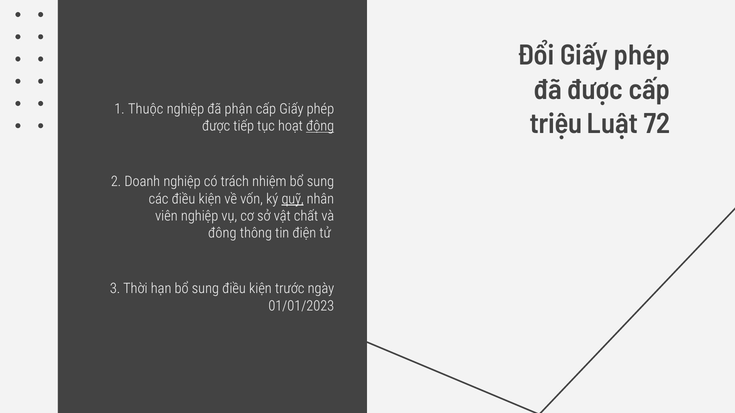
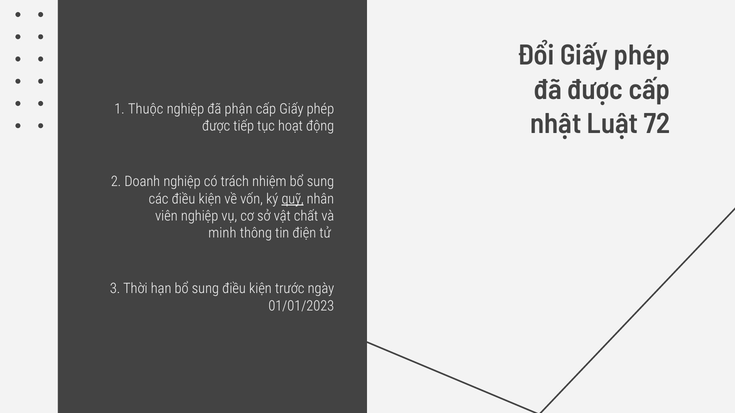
triệu: triệu -> nhật
động underline: present -> none
đông: đông -> minh
